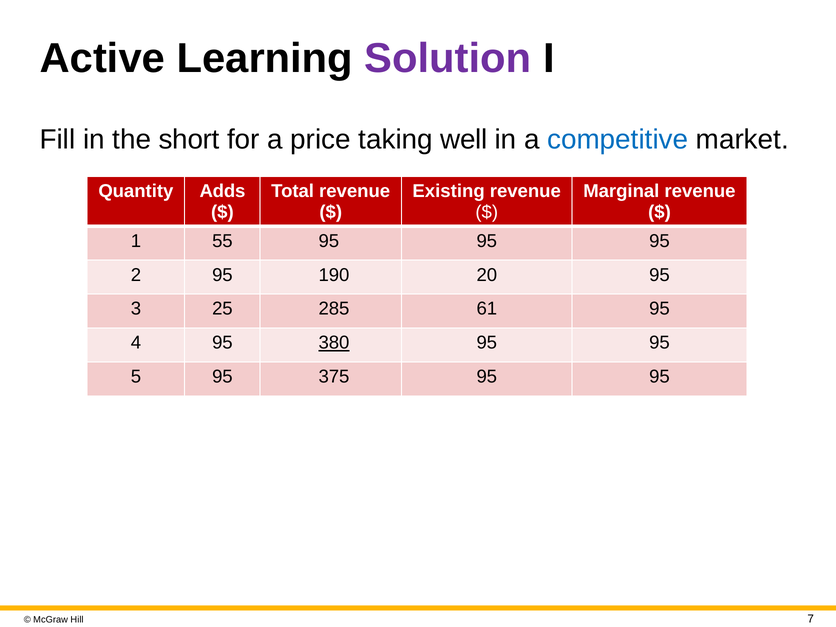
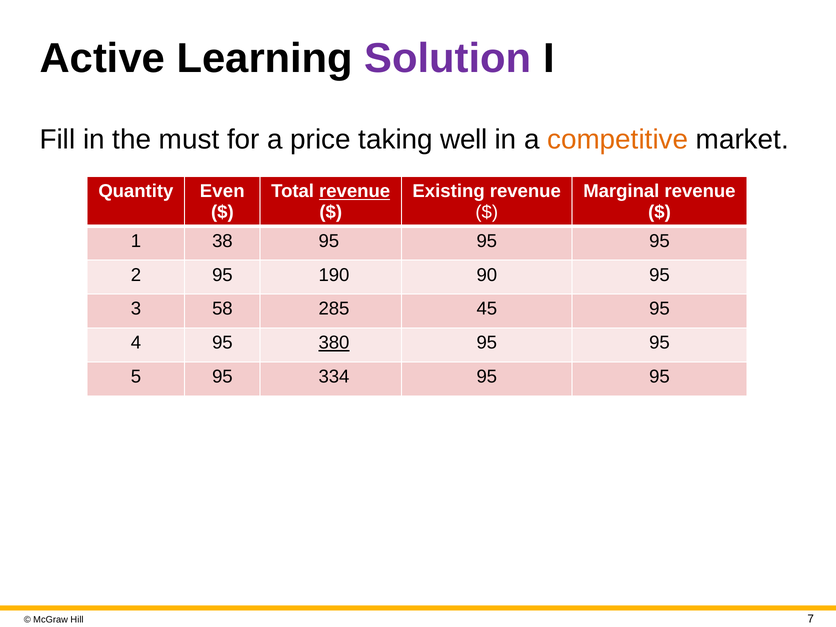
short: short -> must
competitive colour: blue -> orange
Adds: Adds -> Even
revenue at (355, 191) underline: none -> present
55: 55 -> 38
20: 20 -> 90
25: 25 -> 58
61: 61 -> 45
375: 375 -> 334
